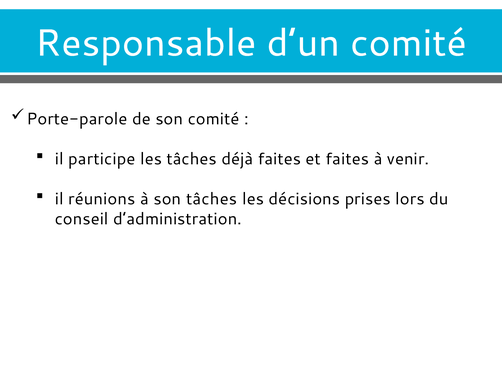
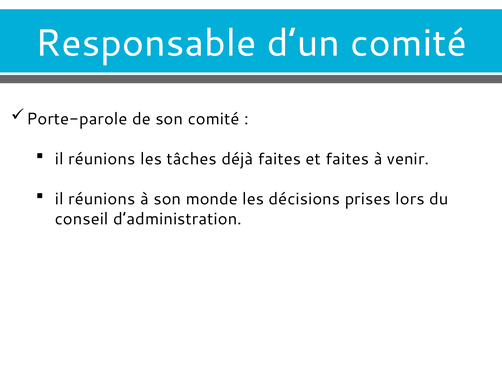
participe at (102, 159): participe -> réunions
son tâches: tâches -> monde
